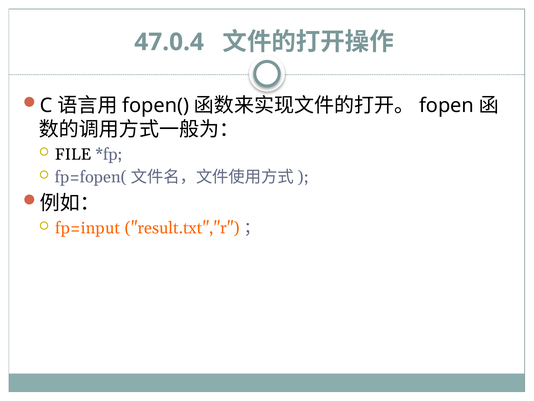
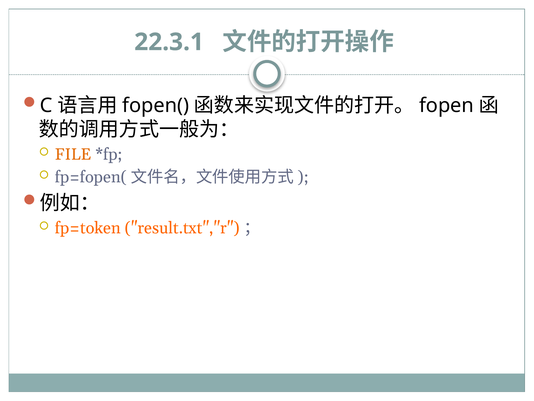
47.0.4: 47.0.4 -> 22.3.1
FILE colour: black -> orange
fp=input: fp=input -> fp=token
